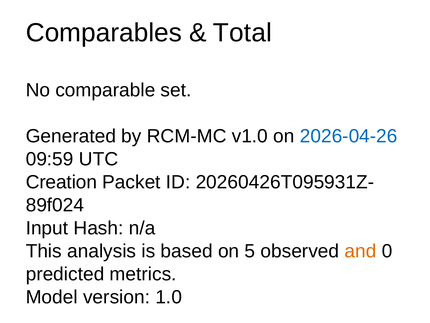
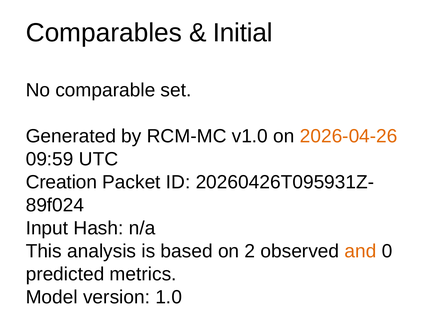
Total: Total -> Initial
2026-04-26 colour: blue -> orange
5: 5 -> 2
